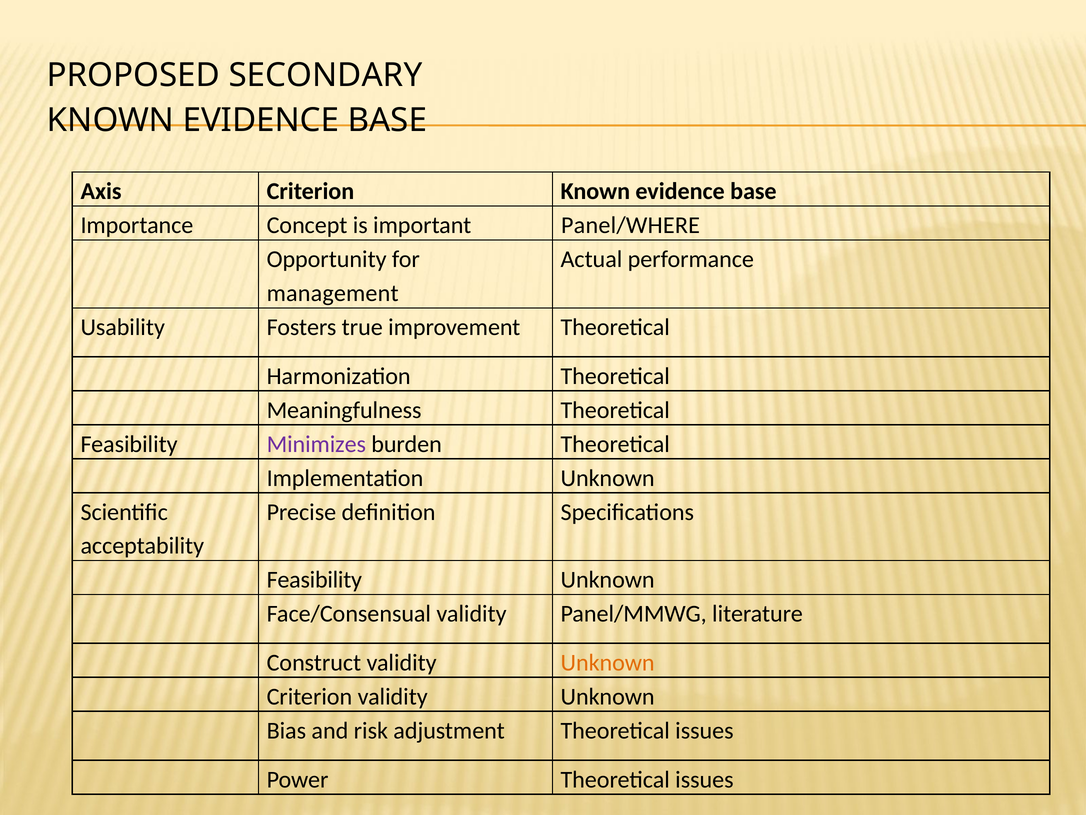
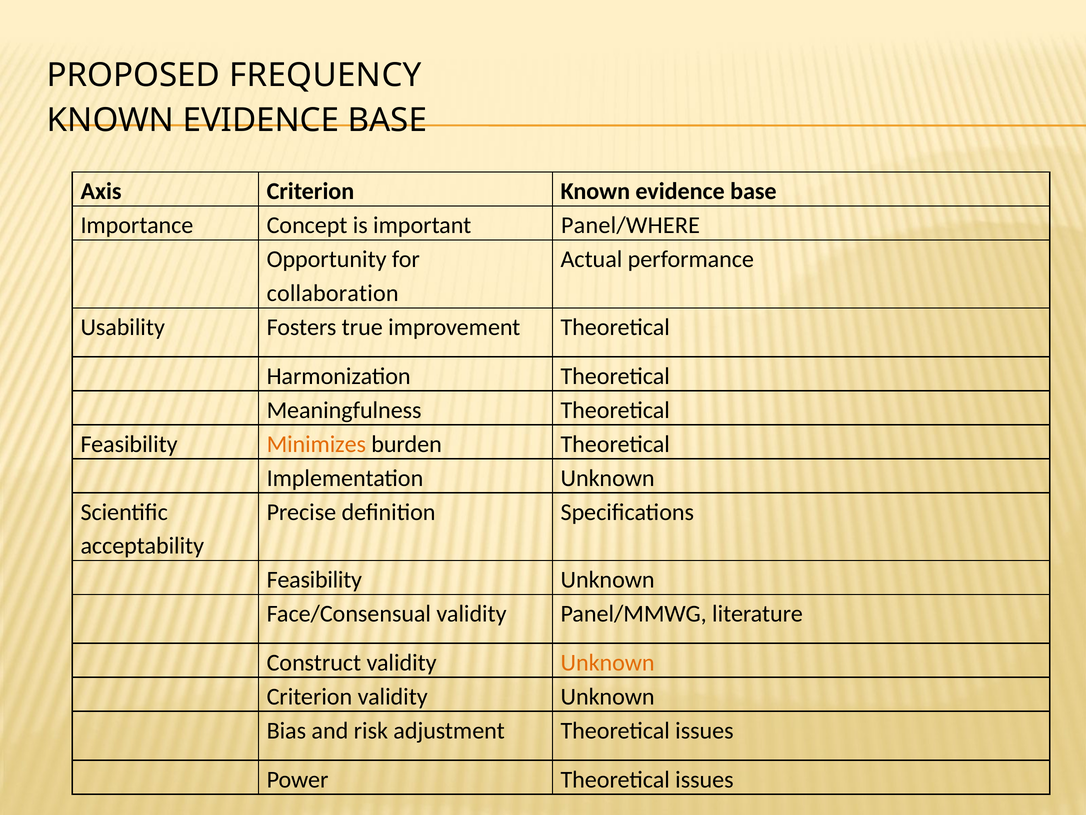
SECONDARY: SECONDARY -> FREQUENCY
management: management -> collaboration
Minimizes colour: purple -> orange
